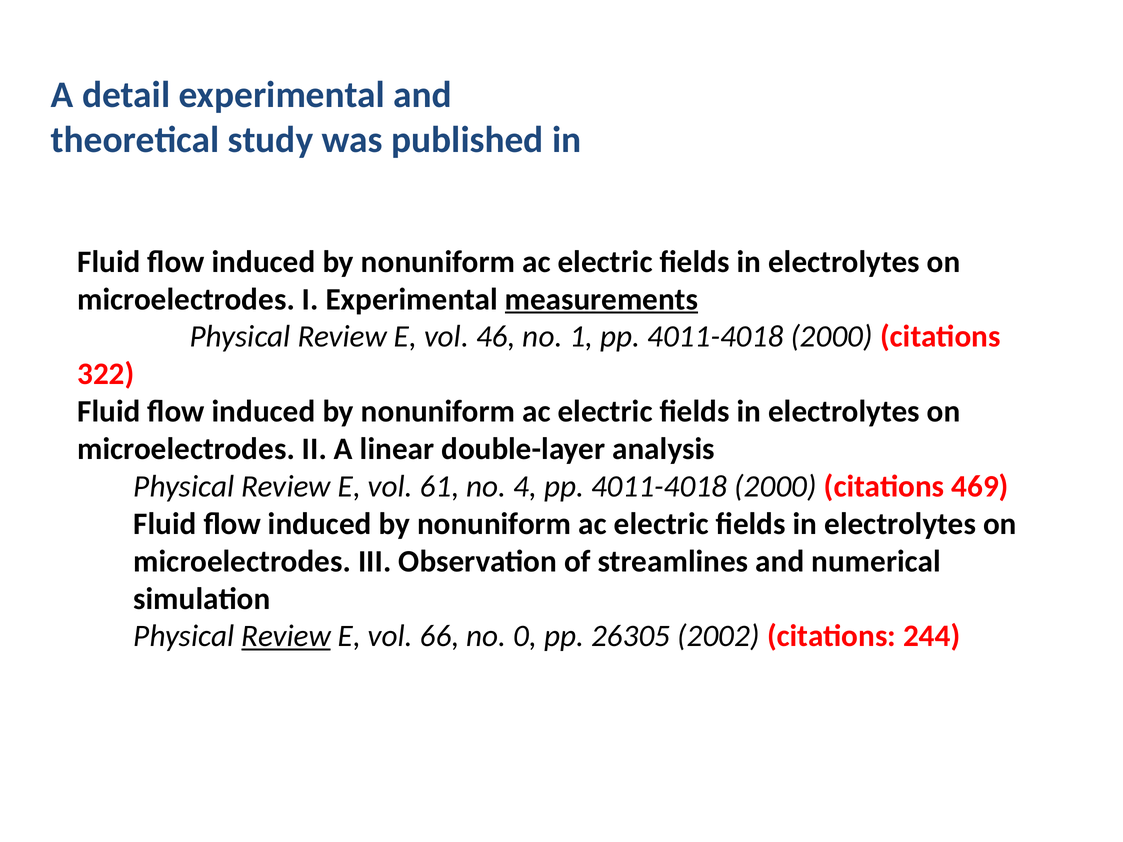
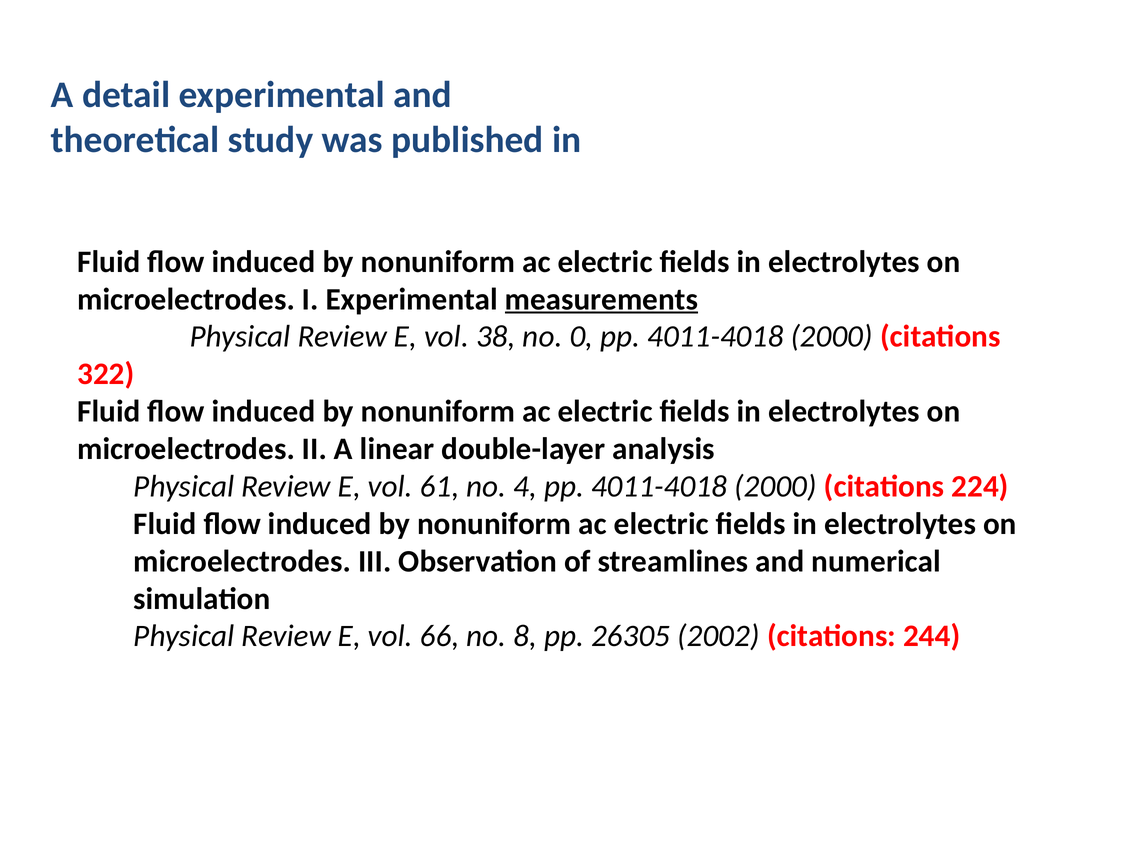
46: 46 -> 38
1: 1 -> 0
469: 469 -> 224
Review at (286, 636) underline: present -> none
0: 0 -> 8
